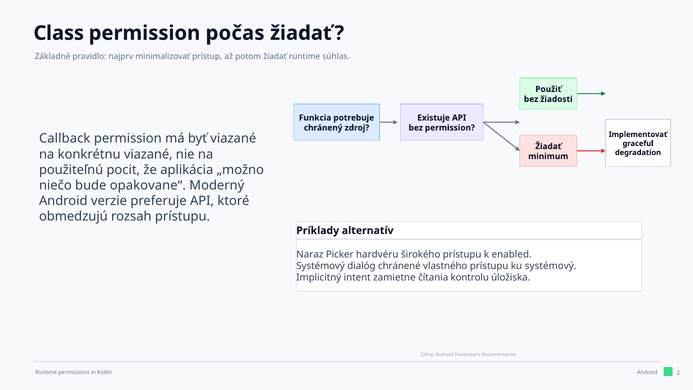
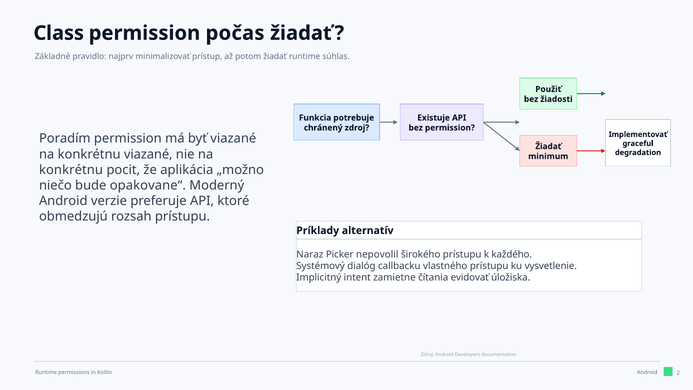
Callback: Callback -> Poradím
použiteľnú at (71, 170): použiteľnú -> konkrétnu
hardvéru: hardvéru -> nepovolil
enabled: enabled -> každého
chránené: chránené -> callbacku
ku systémový: systémový -> vysvetlenie
kontrolu: kontrolu -> evidovať
